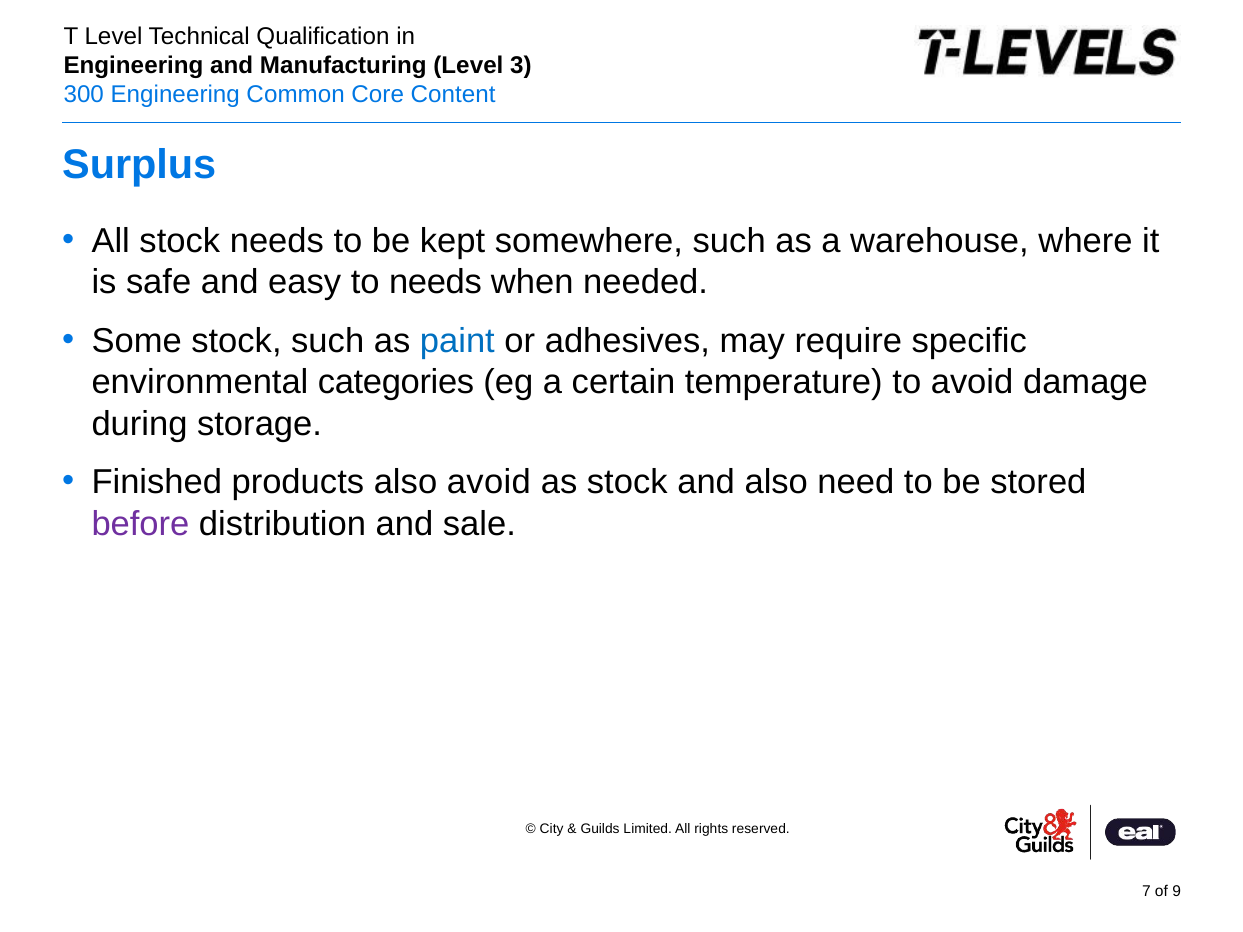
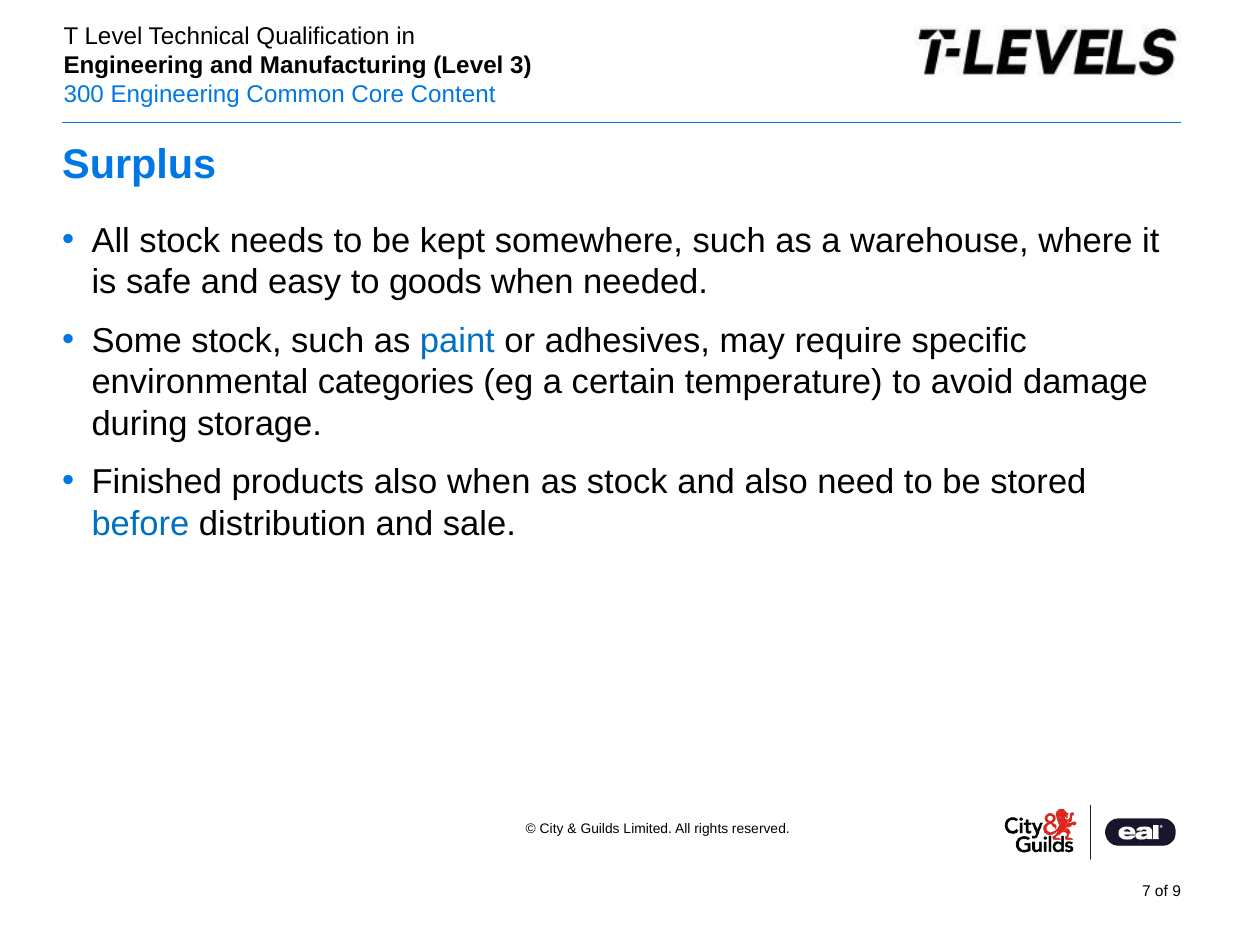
to needs: needs -> goods
also avoid: avoid -> when
before colour: purple -> blue
